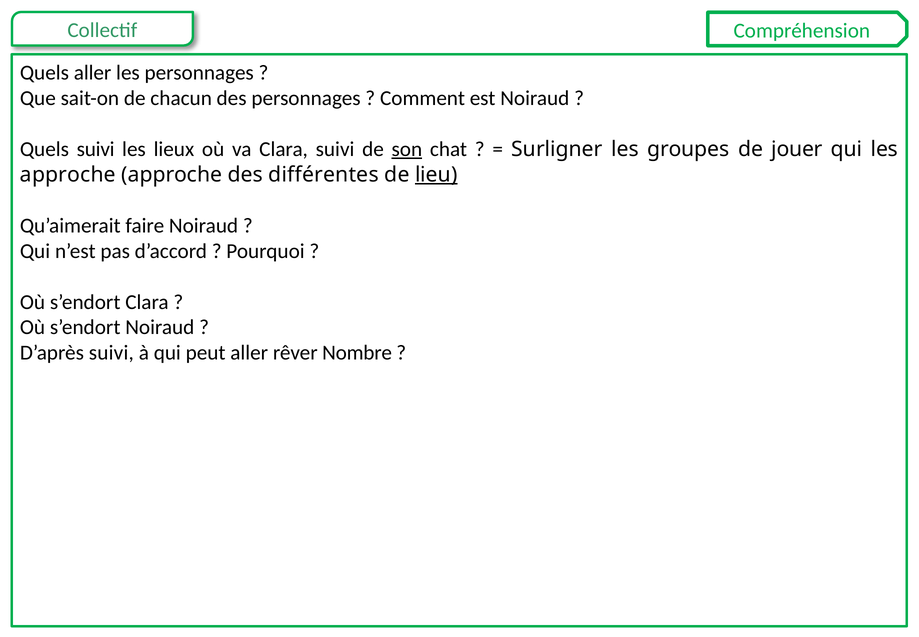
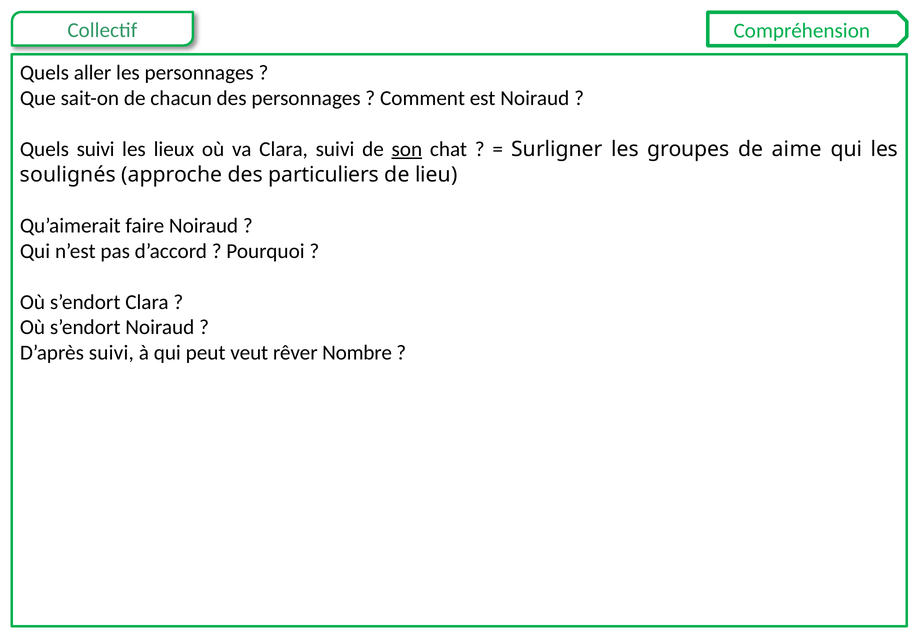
jouer: jouer -> aime
approche at (68, 174): approche -> soulignés
différentes: différentes -> particuliers
lieu underline: present -> none
peut aller: aller -> veut
